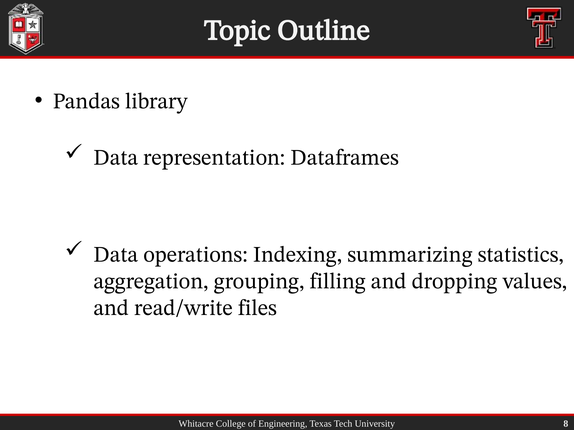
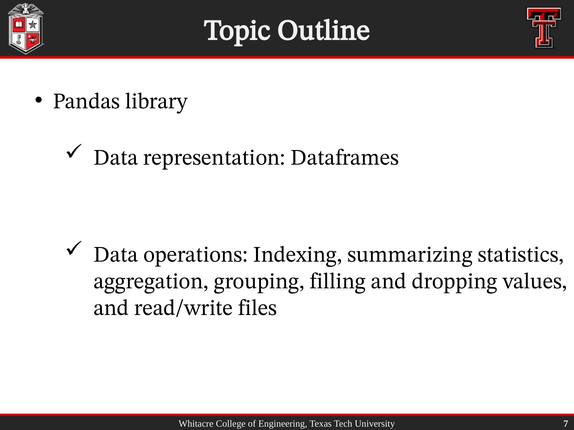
8: 8 -> 7
